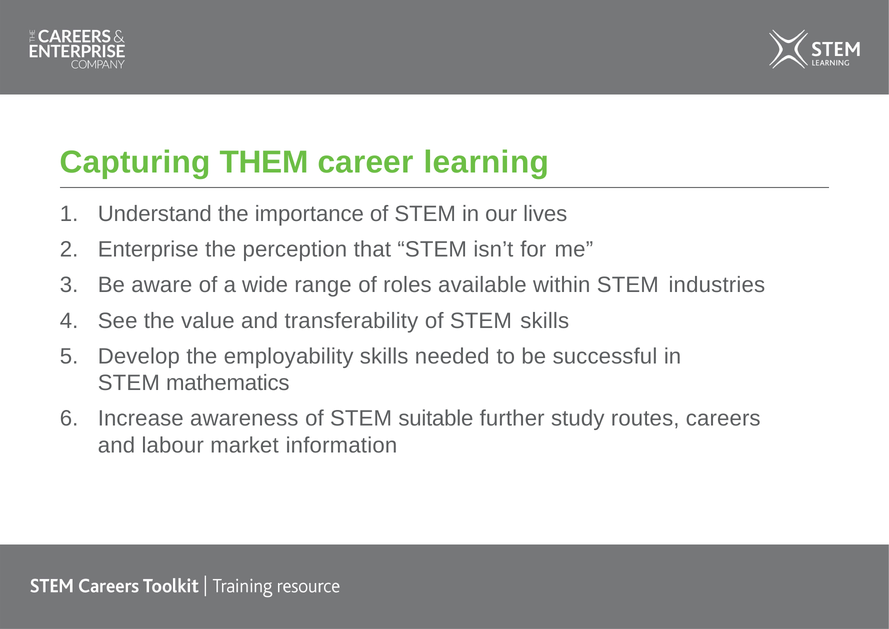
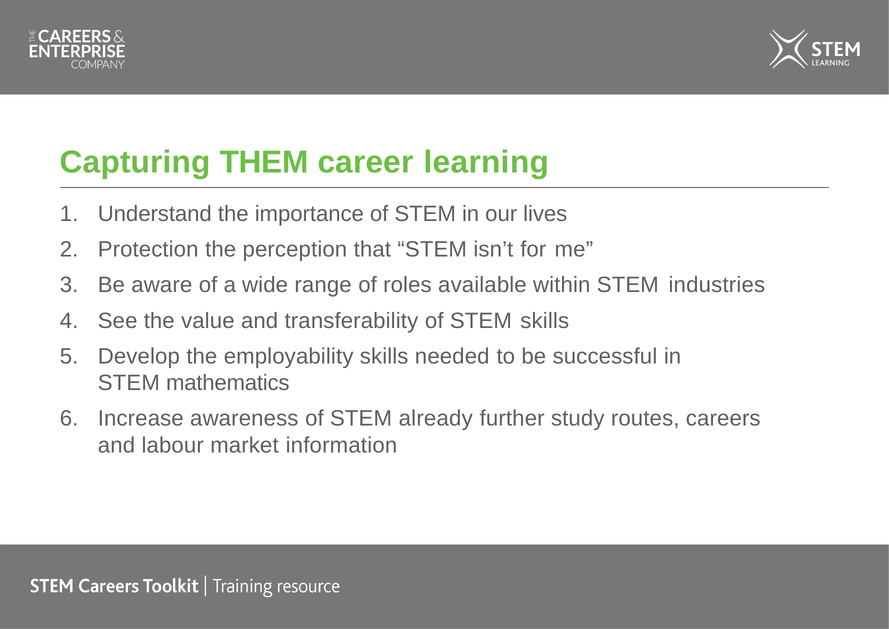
Enterprise: Enterprise -> Protection
suitable: suitable -> already
